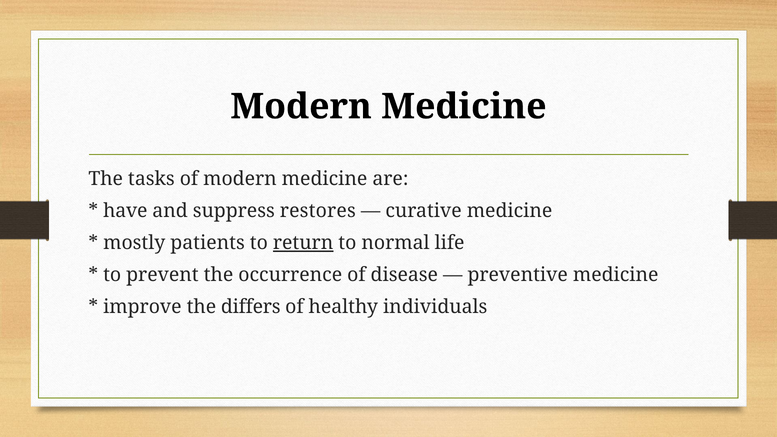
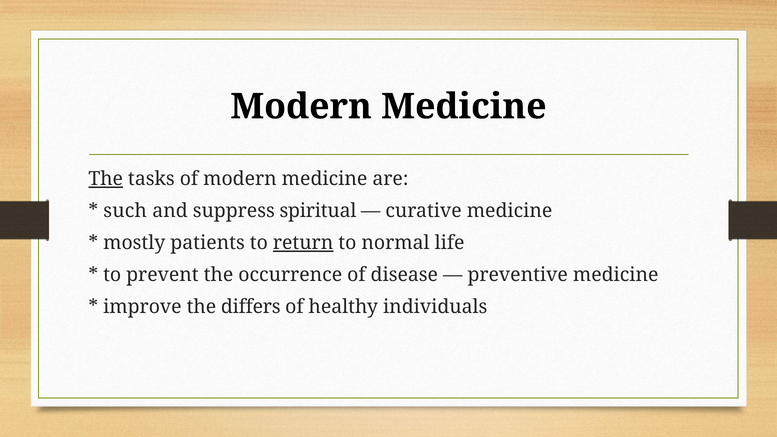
The at (106, 179) underline: none -> present
have: have -> such
restores: restores -> spiritual
